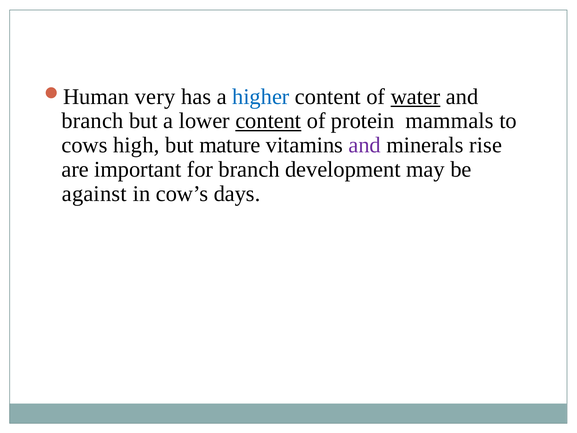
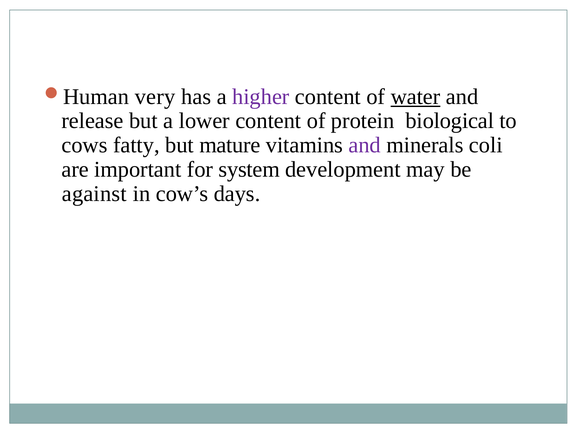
higher colour: blue -> purple
branch at (92, 121): branch -> release
content at (268, 121) underline: present -> none
mammals: mammals -> biological
high: high -> fatty
rise: rise -> coli
for branch: branch -> system
